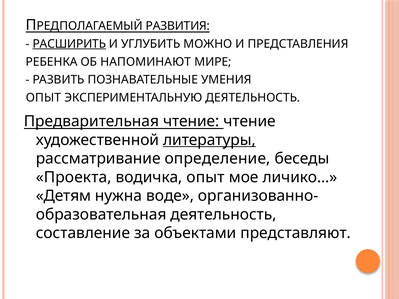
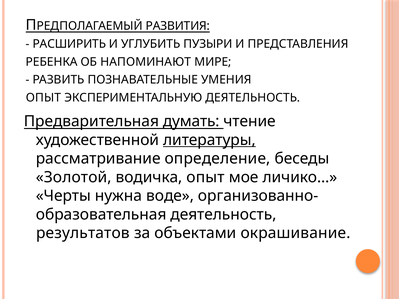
РАСШИРИТЬ underline: present -> none
МОЖНО: МОЖНО -> ПУЗЫРИ
Предварительная чтение: чтение -> думать
Проекта: Проекта -> Золотой
Детям: Детям -> Черты
составление: составление -> результатов
представляют: представляют -> окрашивание
